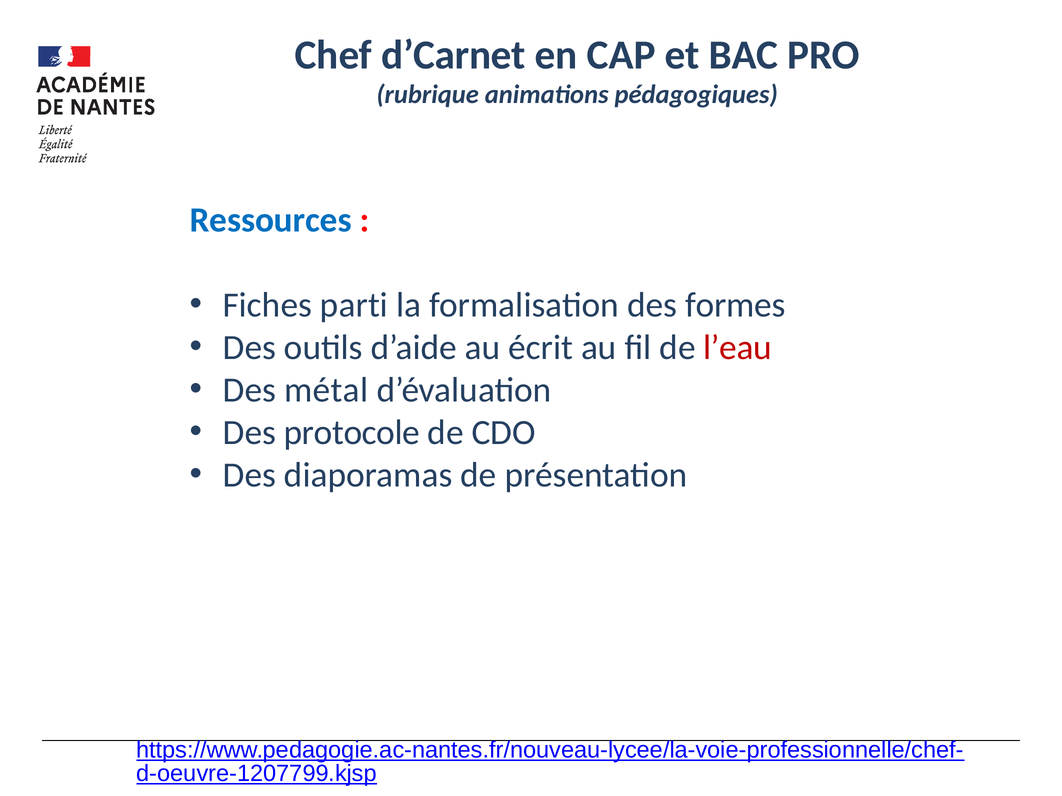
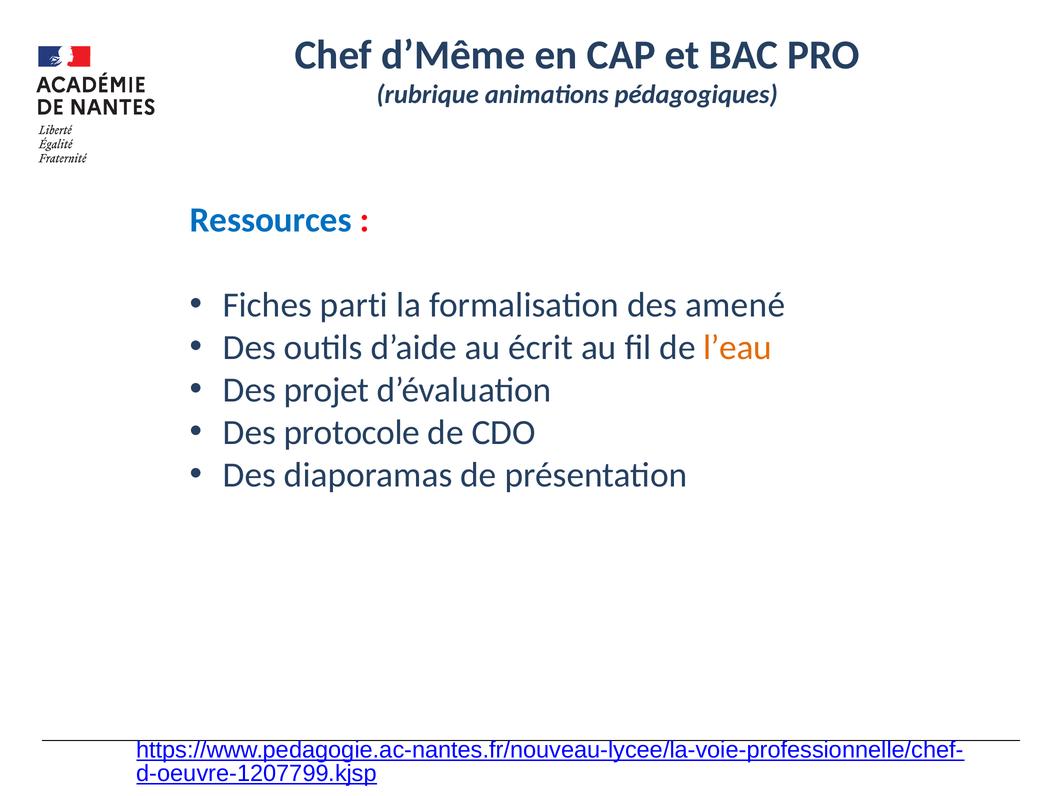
d’Carnet: d’Carnet -> d’Même
formes: formes -> amené
l’eau colour: red -> orange
métal: métal -> projet
